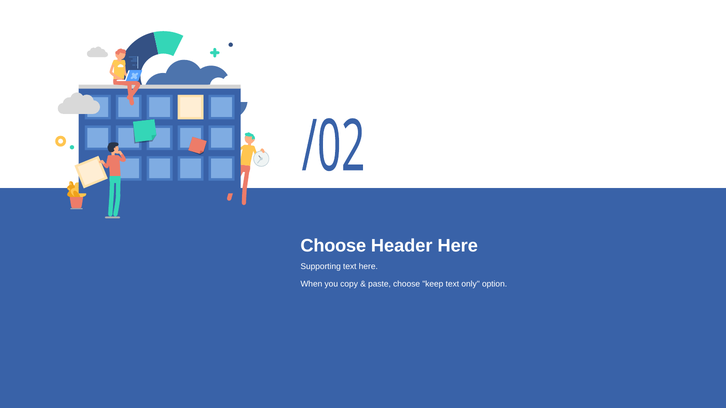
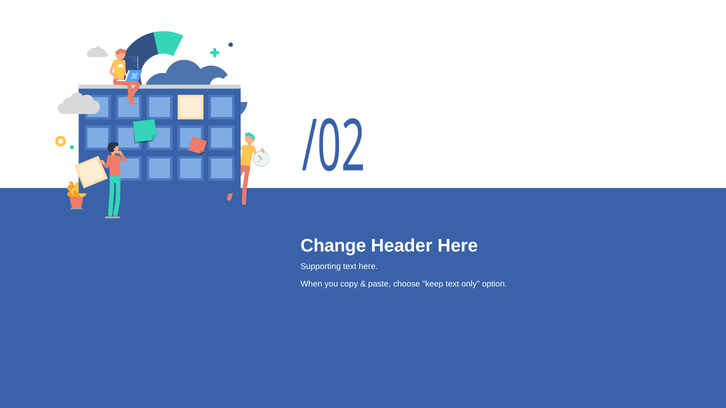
Choose at (333, 246): Choose -> Change
